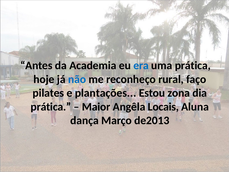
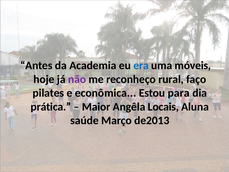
uma prática: prática -> móveis
não colour: blue -> purple
plantações: plantações -> econômica
zona: zona -> para
dança: dança -> saúde
